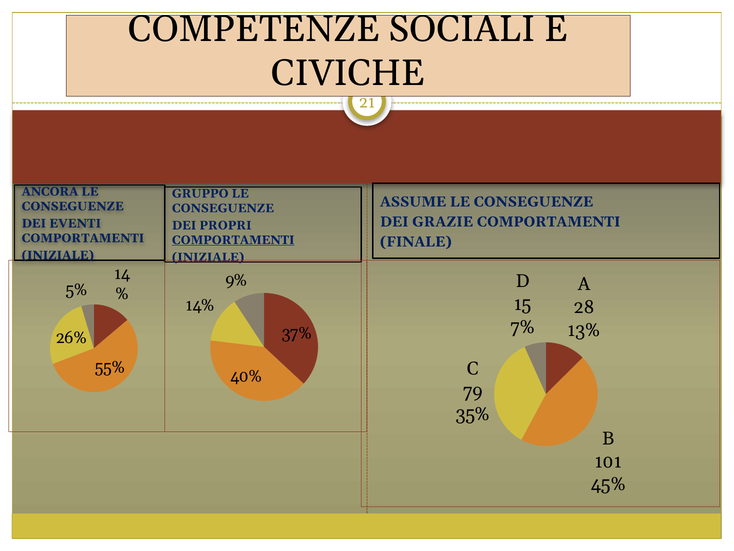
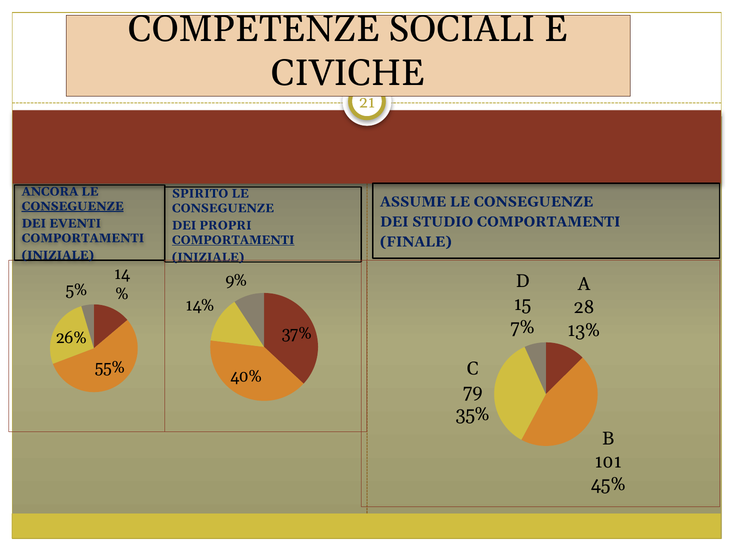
GRUPPO: GRUPPO -> SPIRITO
CONSEGUENZE at (73, 206) underline: none -> present
GRAZIE: GRAZIE -> STUDIO
